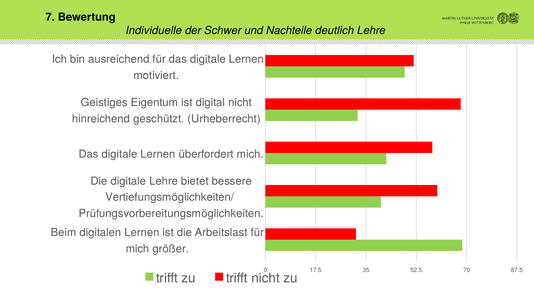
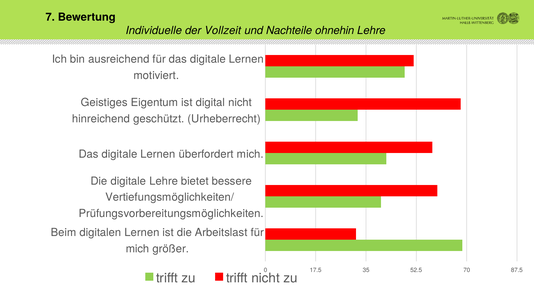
Schwer: Schwer -> Vollzeit
deutlich: deutlich -> ohnehin
